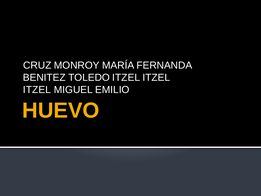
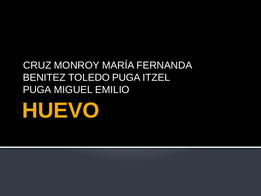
TOLEDO ITZEL: ITZEL -> PUGA
ITZEL at (37, 90): ITZEL -> PUGA
